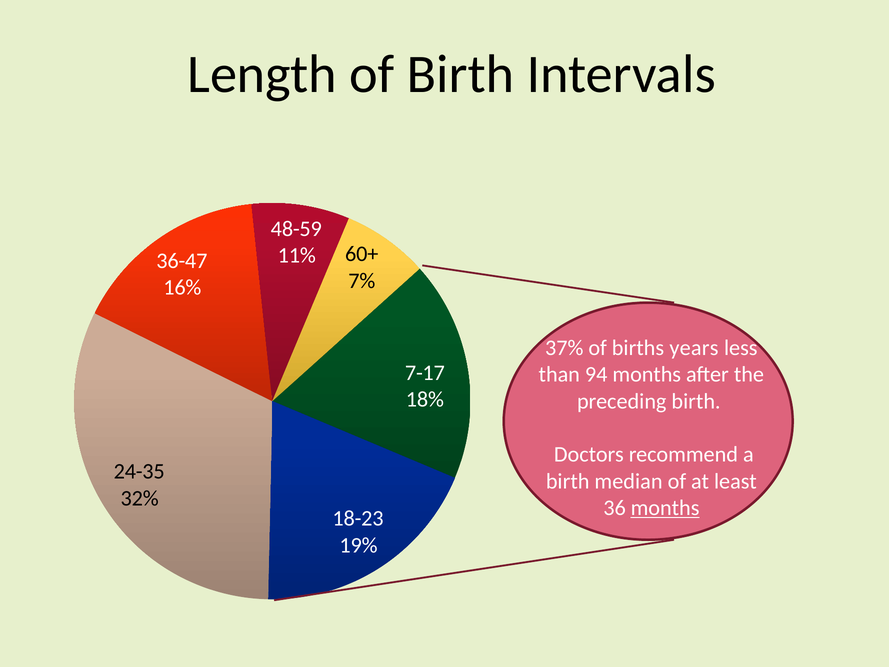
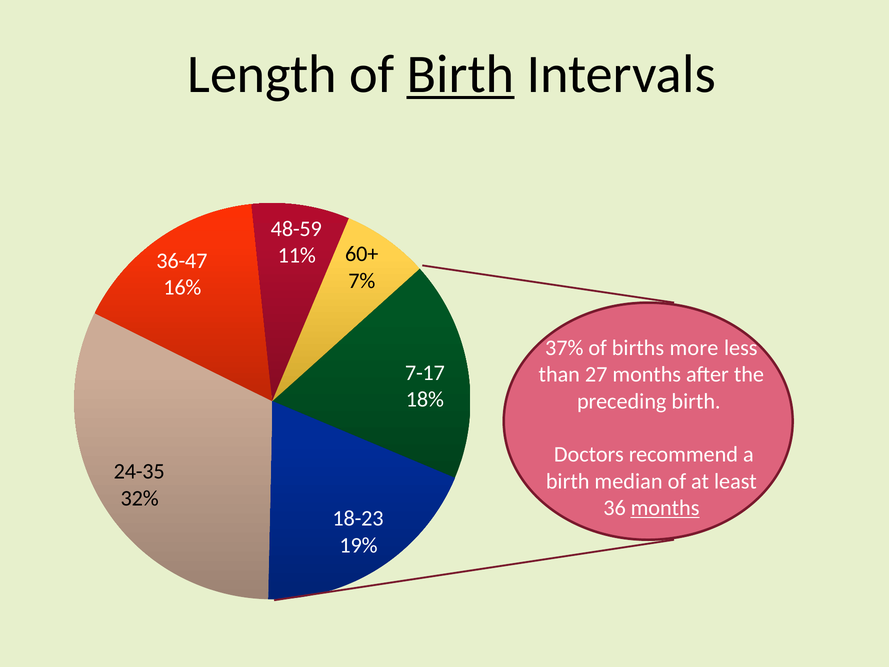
Birth at (460, 74) underline: none -> present
years: years -> more
94: 94 -> 27
